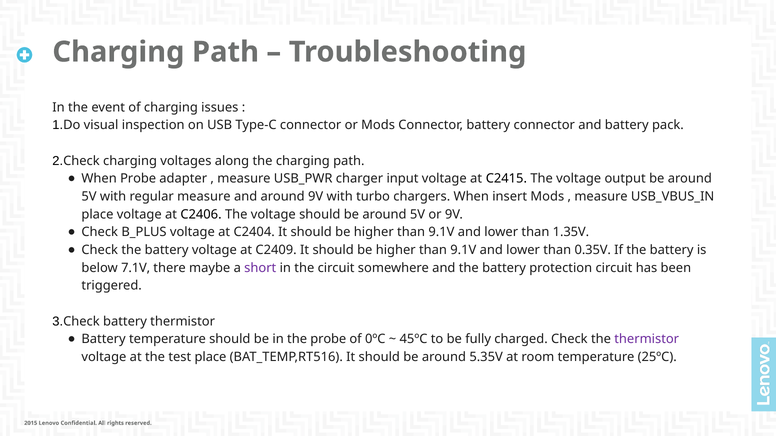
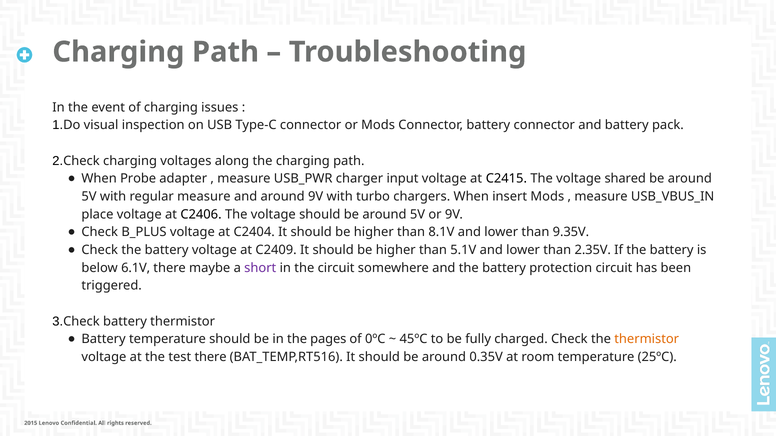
output: output -> shared
9.1V at (441, 232): 9.1V -> 8.1V
1.35V: 1.35V -> 9.35V
9.1V at (463, 250): 9.1V -> 5.1V
0.35V: 0.35V -> 2.35V
7.1V: 7.1V -> 6.1V
the probe: probe -> pages
thermistor at (647, 339) colour: purple -> orange
test place: place -> there
5.35V: 5.35V -> 0.35V
